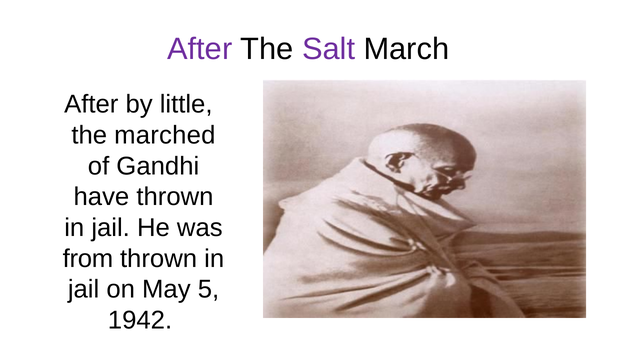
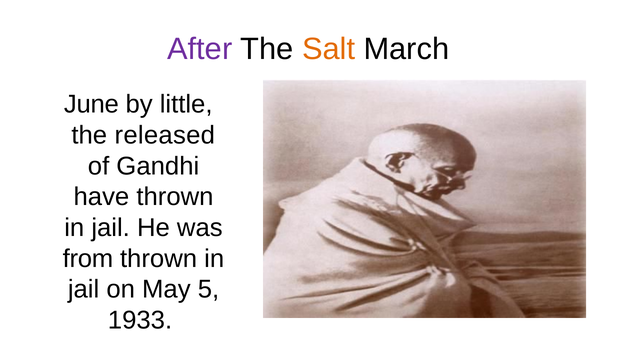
Salt colour: purple -> orange
After at (91, 104): After -> June
marched: marched -> released
1942: 1942 -> 1933
